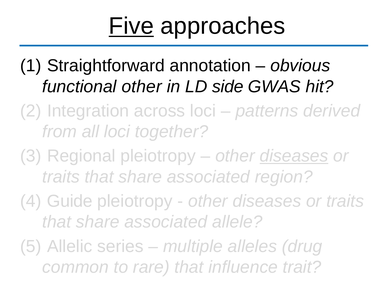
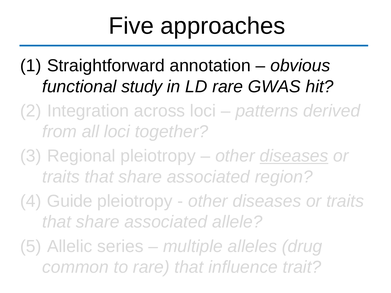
Five underline: present -> none
functional other: other -> study
LD side: side -> rare
